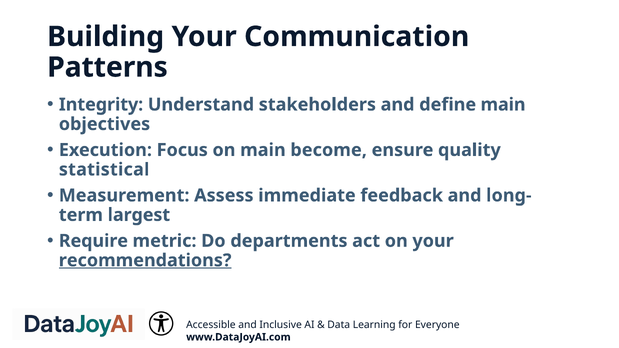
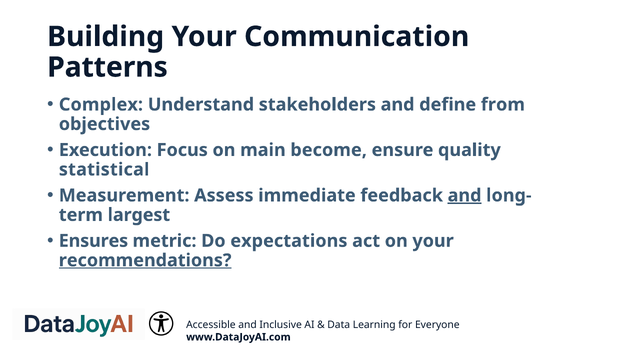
Integrity: Integrity -> Complex
define main: main -> from
and at (465, 196) underline: none -> present
Require: Require -> Ensures
departments: departments -> expectations
